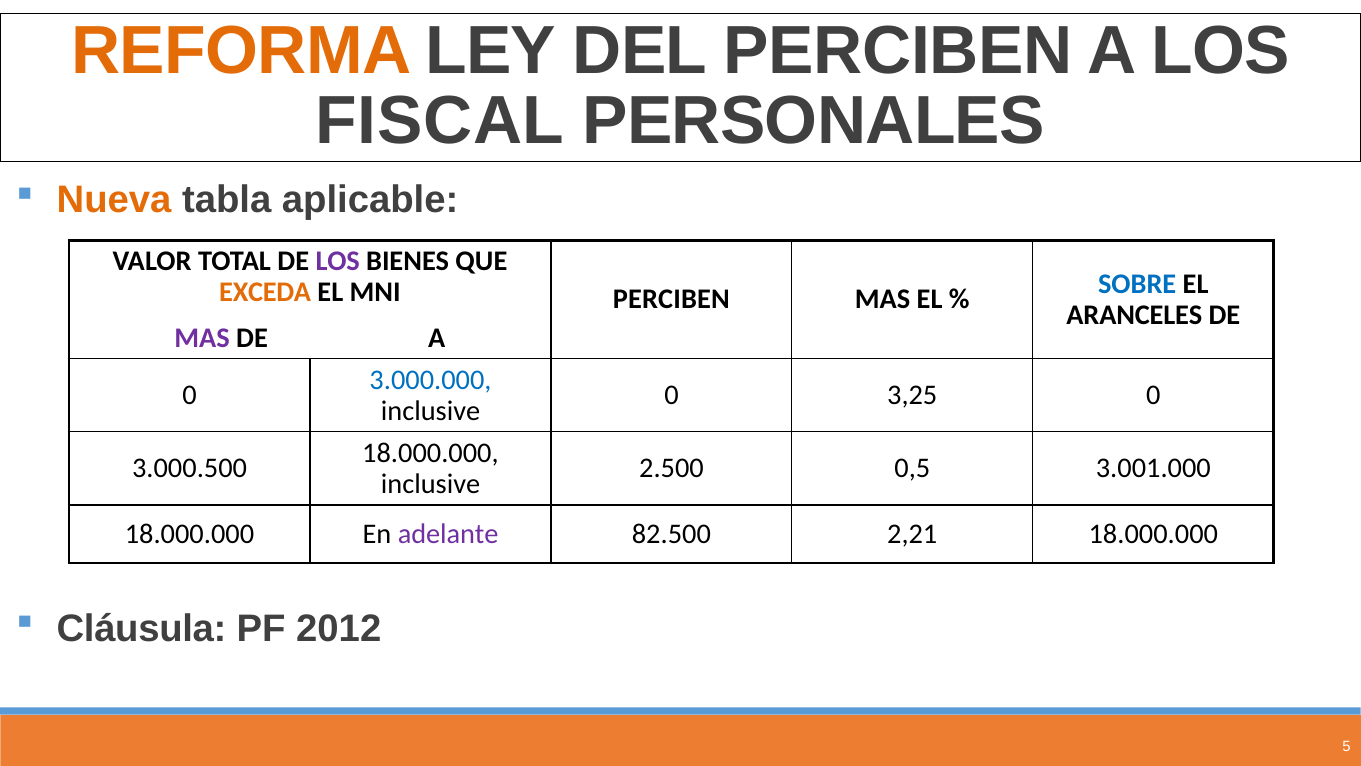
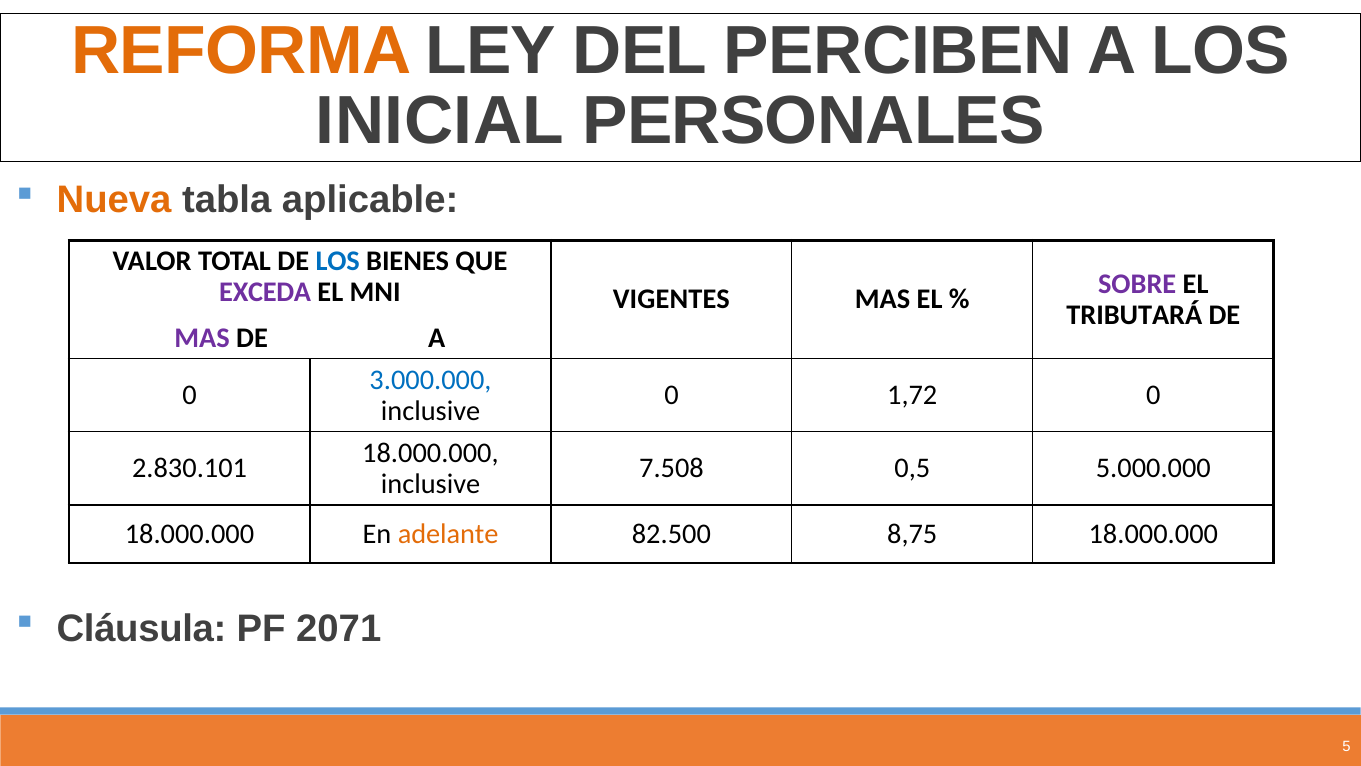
FISCAL: FISCAL -> INICIAL
LOS at (338, 261) colour: purple -> blue
SOBRE colour: blue -> purple
EXCEDA colour: orange -> purple
PERCIBEN at (671, 299): PERCIBEN -> VIGENTES
ARANCELES: ARANCELES -> TRIBUTARÁ
3,25: 3,25 -> 1,72
3.000.500: 3.000.500 -> 2.830.101
2.500: 2.500 -> 7.508
3.001.000: 3.001.000 -> 5.000.000
adelante colour: purple -> orange
2,21: 2,21 -> 8,75
2012: 2012 -> 2071
